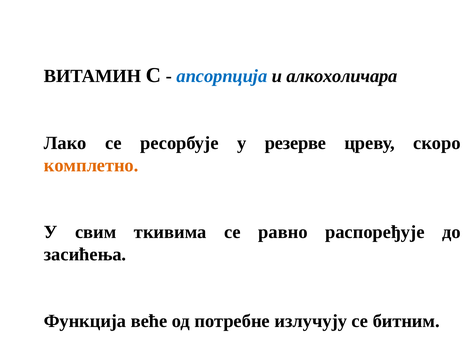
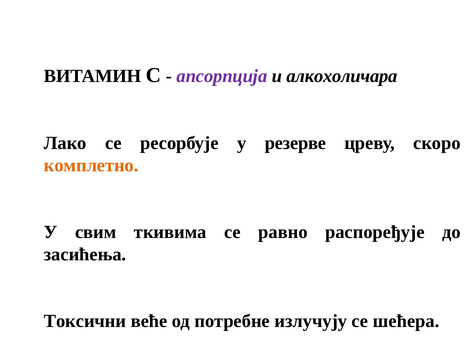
апсорпција colour: blue -> purple
Функција: Функција -> Токсични
битним: битним -> шећера
